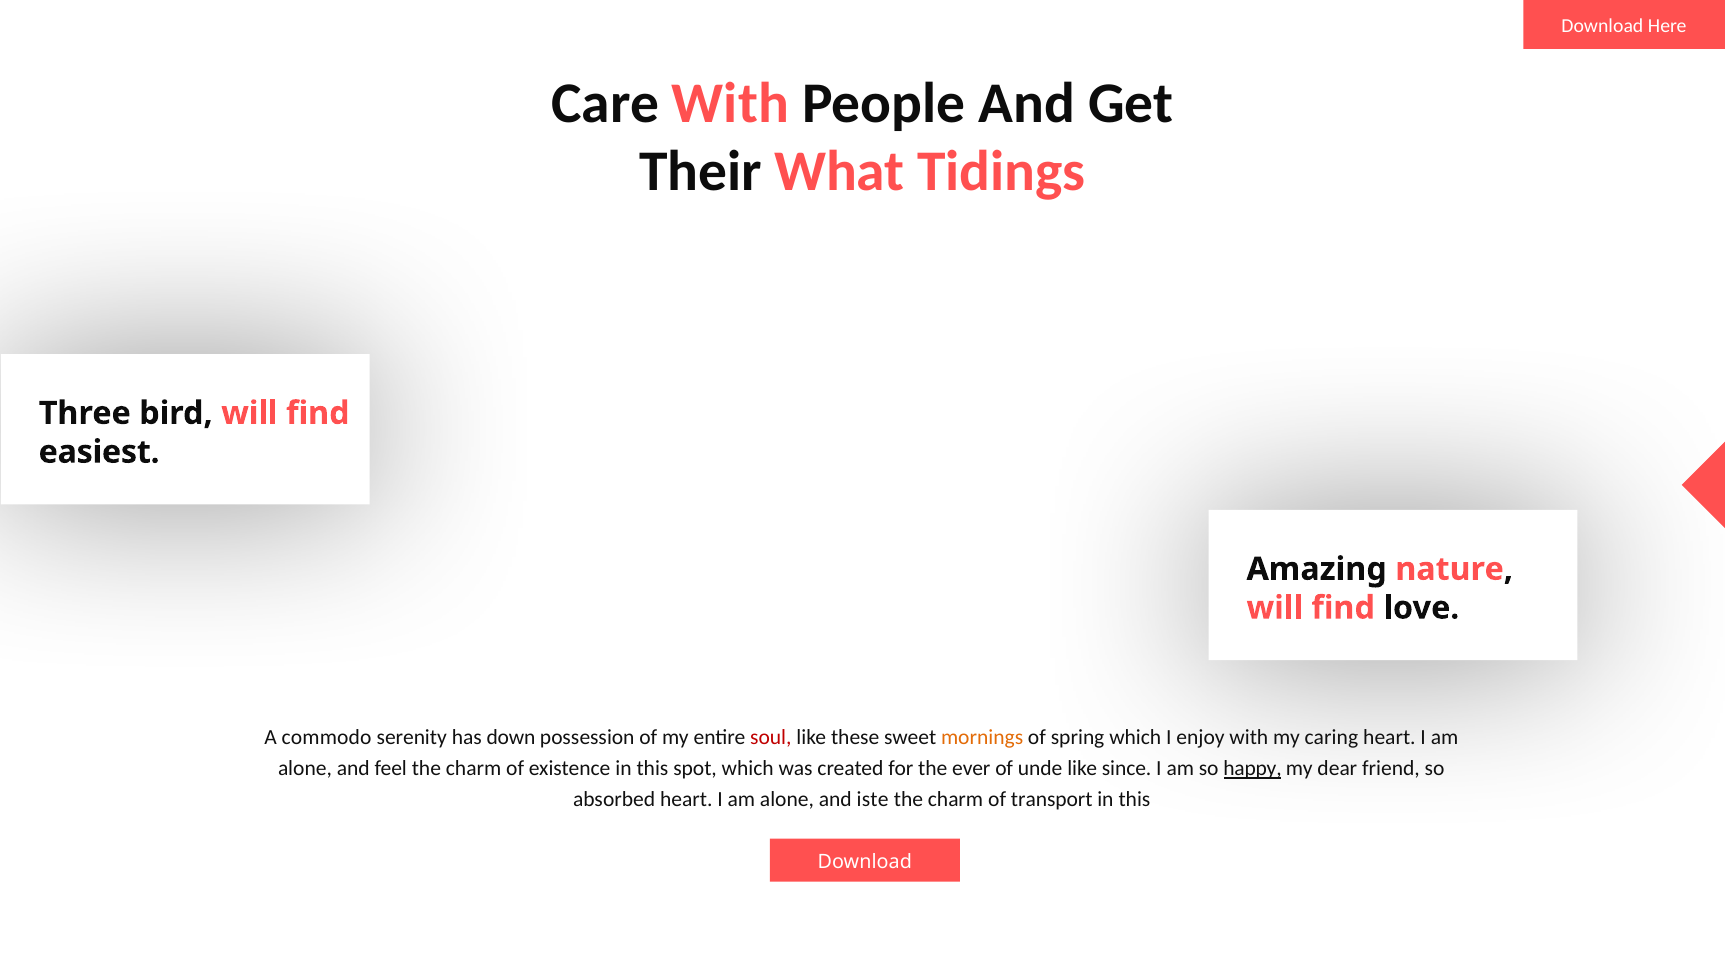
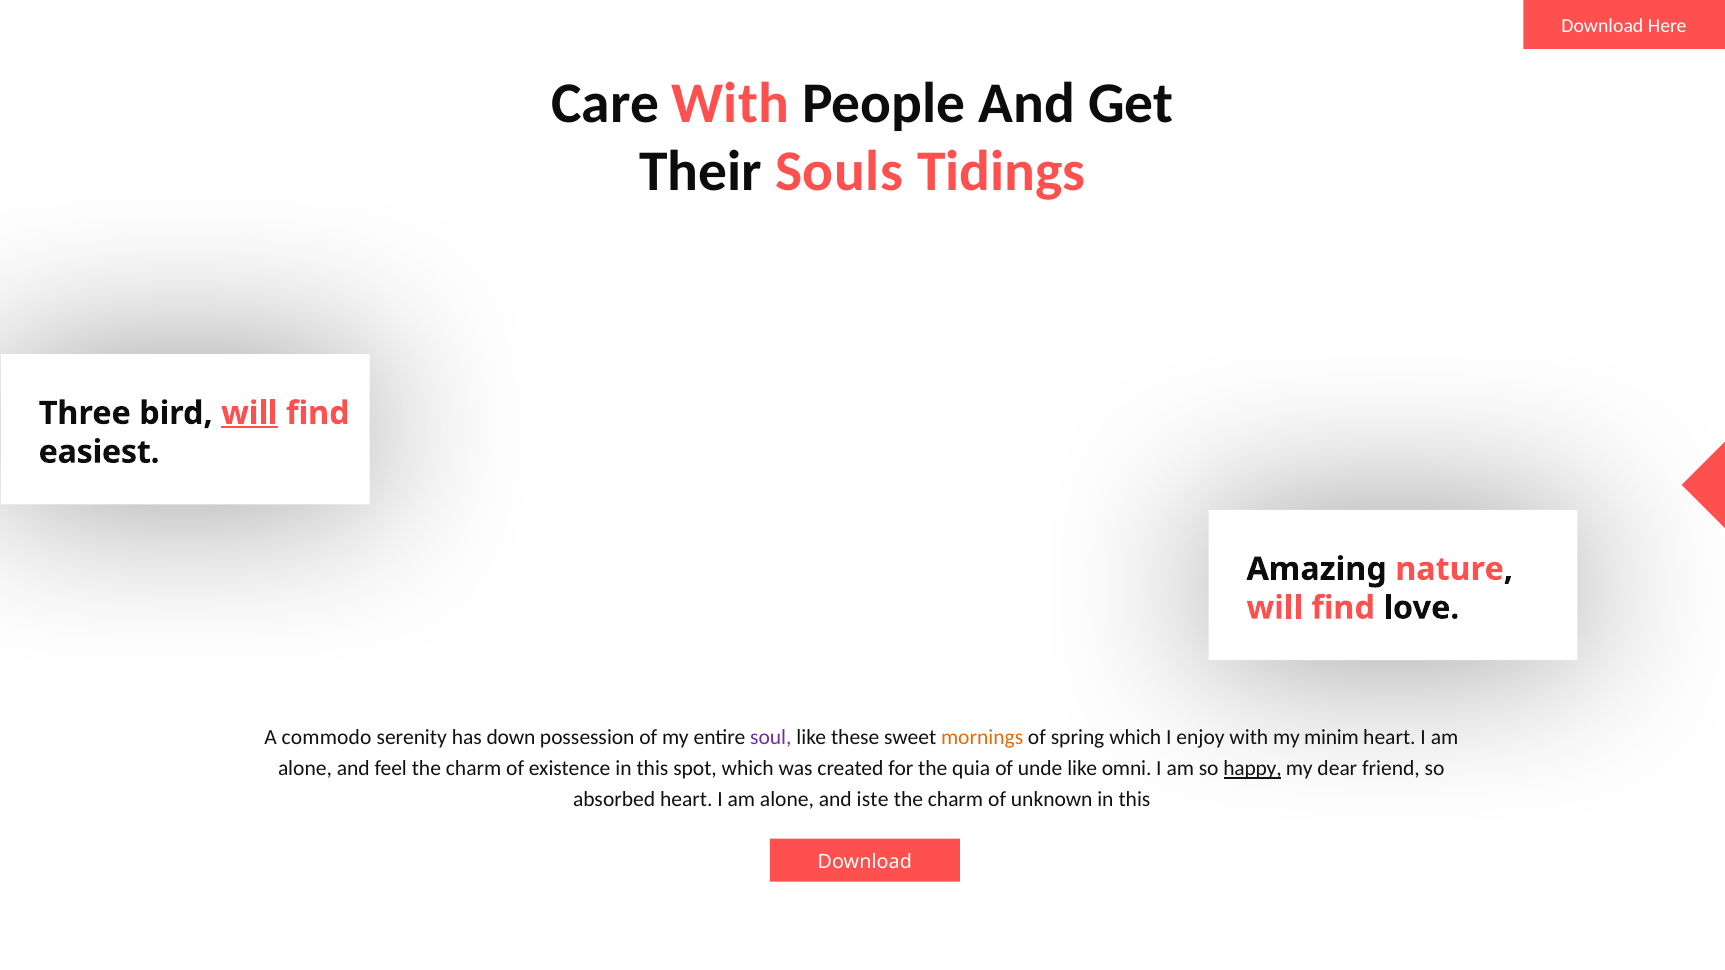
What: What -> Souls
will at (249, 413) underline: none -> present
soul colour: red -> purple
caring: caring -> minim
ever: ever -> quia
since: since -> omni
transport: transport -> unknown
